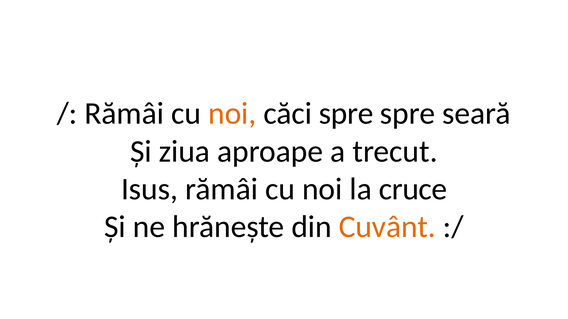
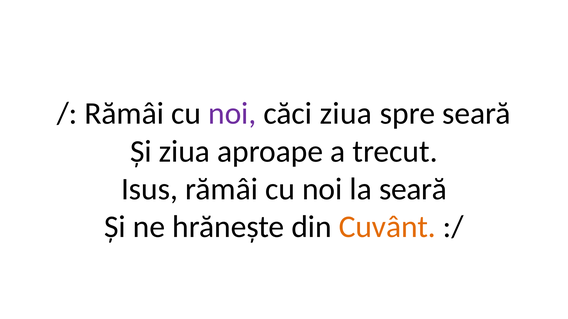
noi at (232, 114) colour: orange -> purple
căci spre: spre -> ziua
la cruce: cruce -> seară
